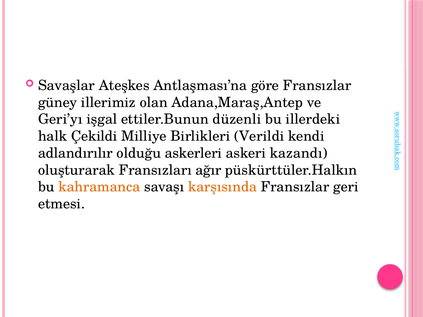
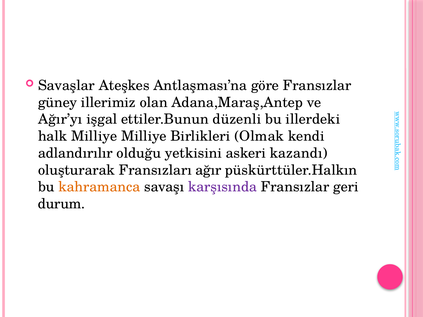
Geri’yı: Geri’yı -> Ağır’yı
halk Çekildi: Çekildi -> Milliye
Verildi: Verildi -> Olmak
askerleri: askerleri -> yetkisini
karşısında colour: orange -> purple
etmesi: etmesi -> durum
